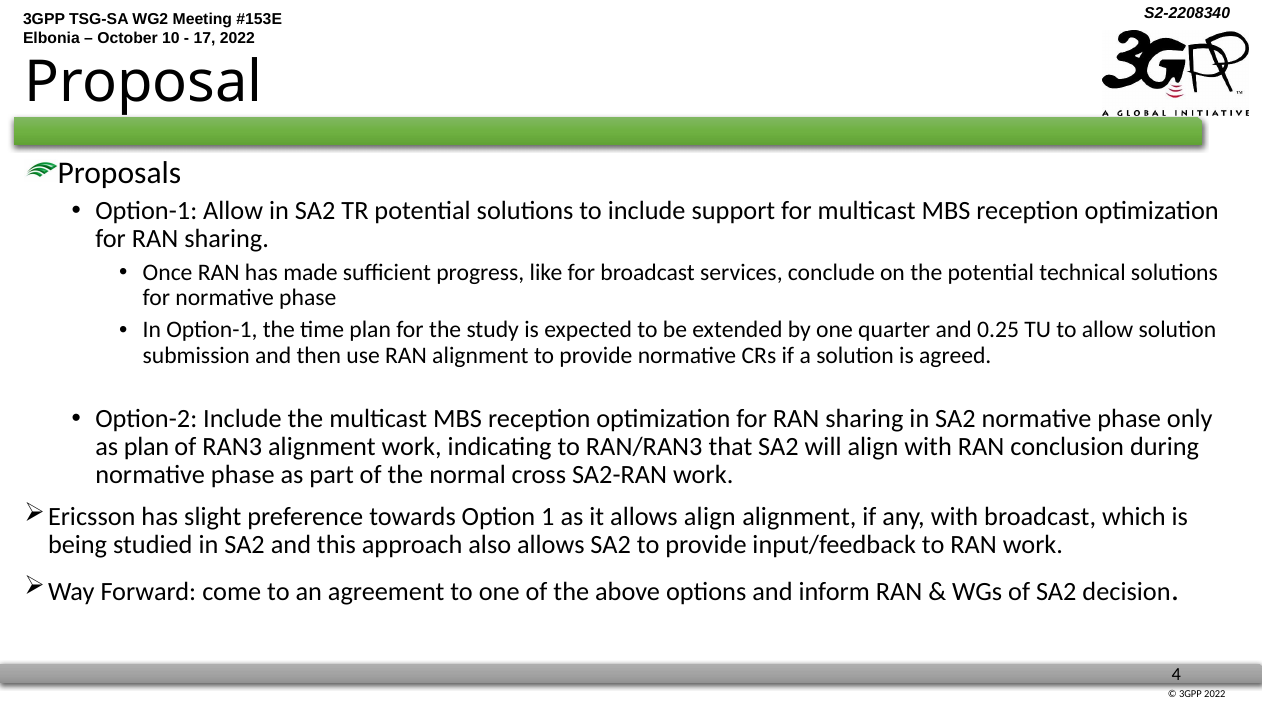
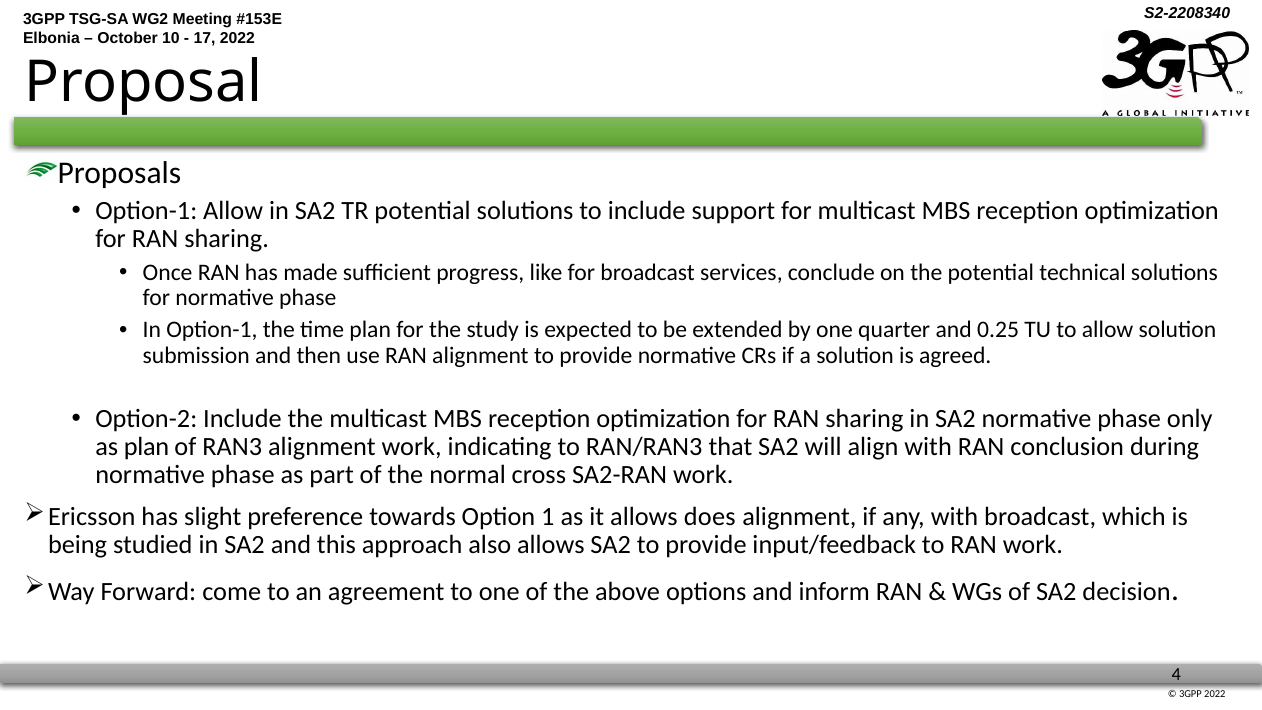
allows align: align -> does
